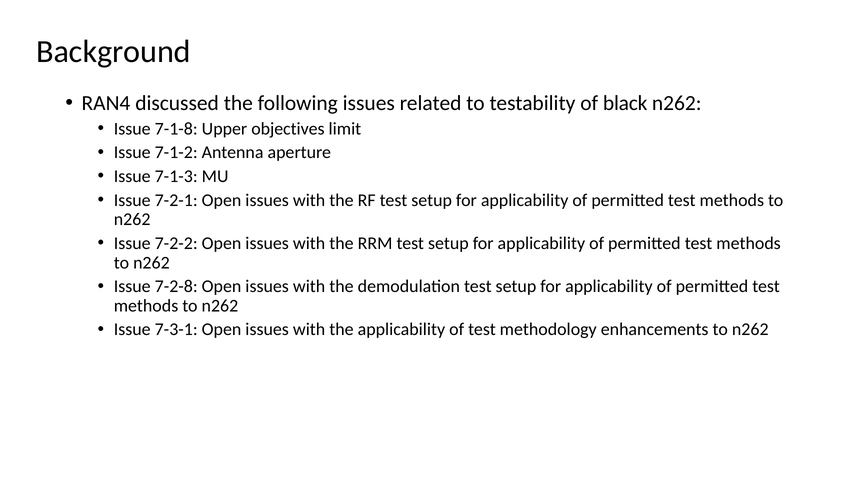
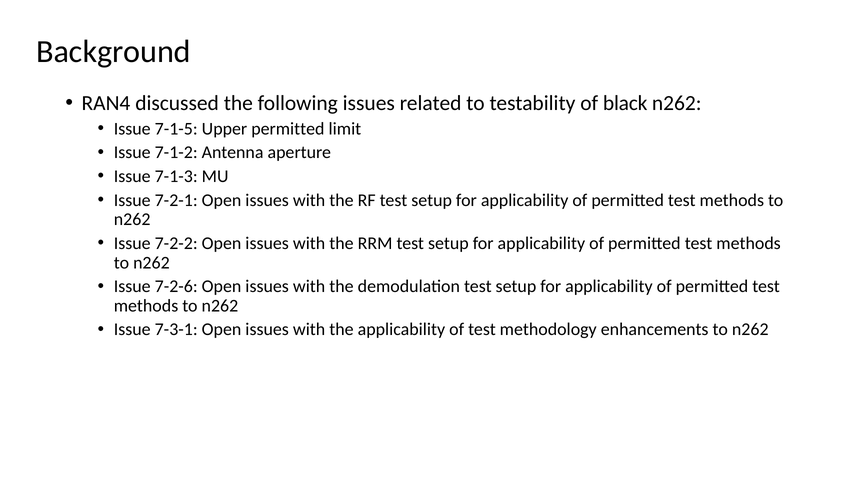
7-1-8: 7-1-8 -> 7-1-5
Upper objectives: objectives -> permitted
7-2-8: 7-2-8 -> 7-2-6
